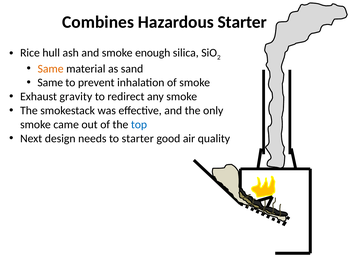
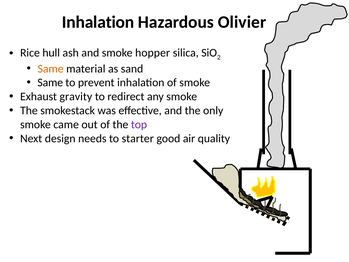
Combines at (98, 22): Combines -> Inhalation
Hazardous Starter: Starter -> Olivier
enough: enough -> hopper
top colour: blue -> purple
